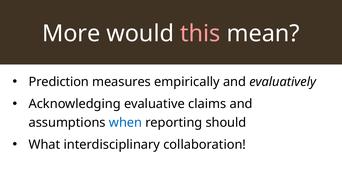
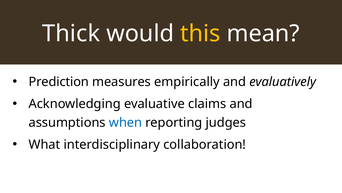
More: More -> Thick
this colour: pink -> yellow
should: should -> judges
